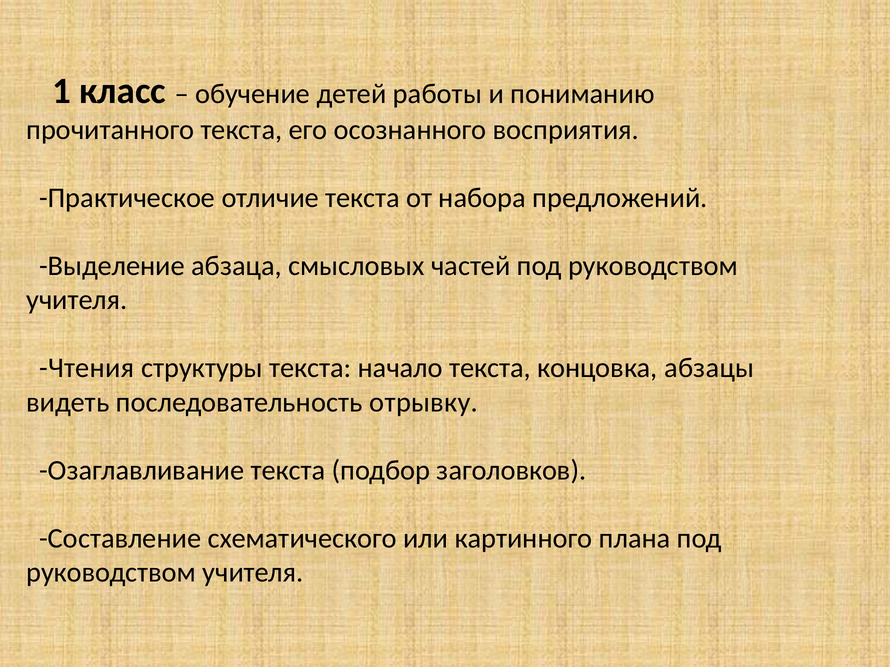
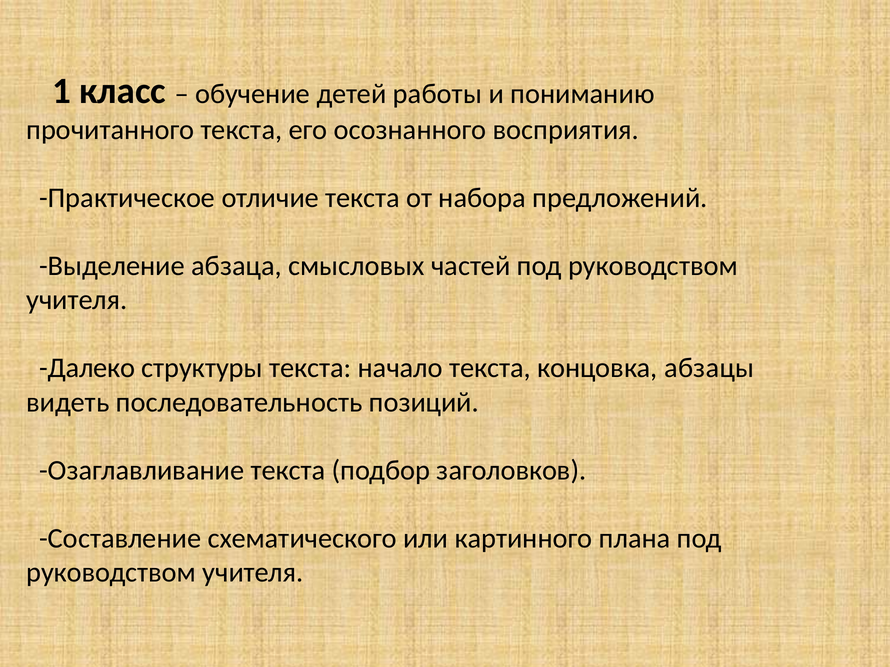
Чтения: Чтения -> Далеко
отрывку: отрывку -> позиций
